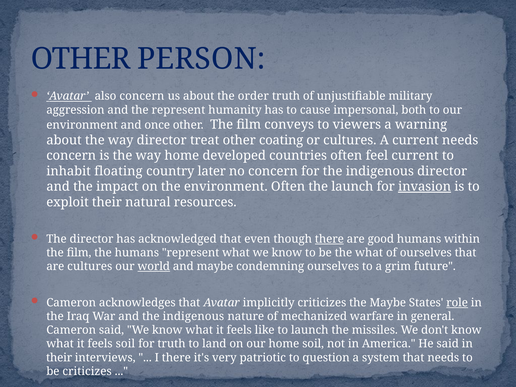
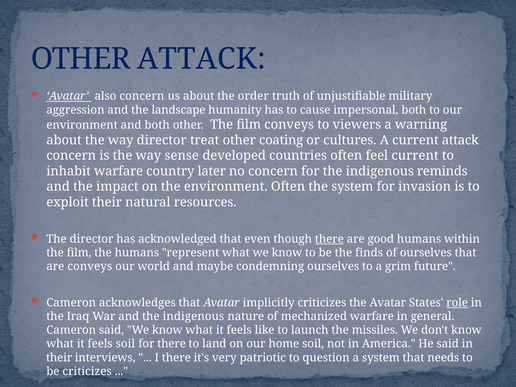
OTHER PERSON: PERSON -> ATTACK
the represent: represent -> landscape
and once: once -> both
current needs: needs -> attack
way home: home -> sense
inhabit floating: floating -> warfare
indigenous director: director -> reminds
the launch: launch -> system
invasion underline: present -> none
the what: what -> finds
are cultures: cultures -> conveys
world underline: present -> none
the Maybe: Maybe -> Avatar
for truth: truth -> there
